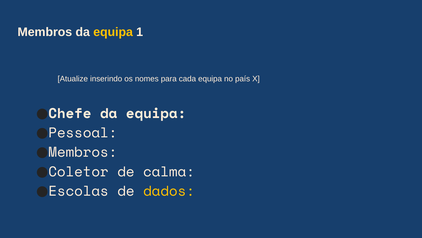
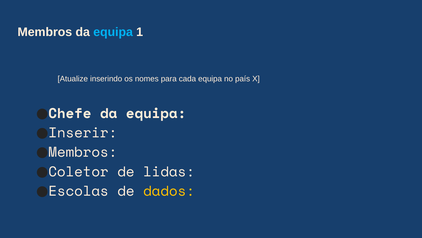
equipa at (113, 32) colour: yellow -> light blue
Pessoal: Pessoal -> Inserir
calma: calma -> lidas
